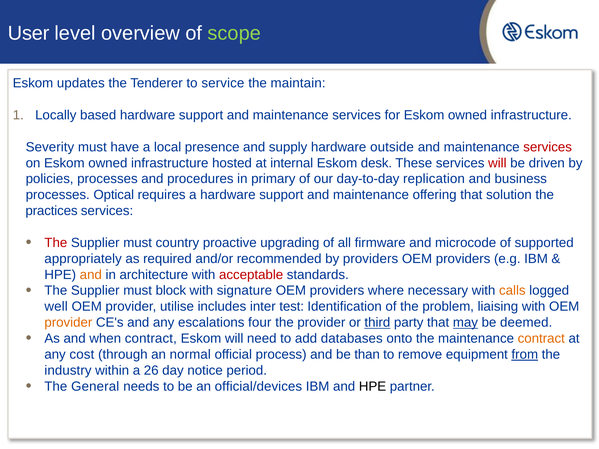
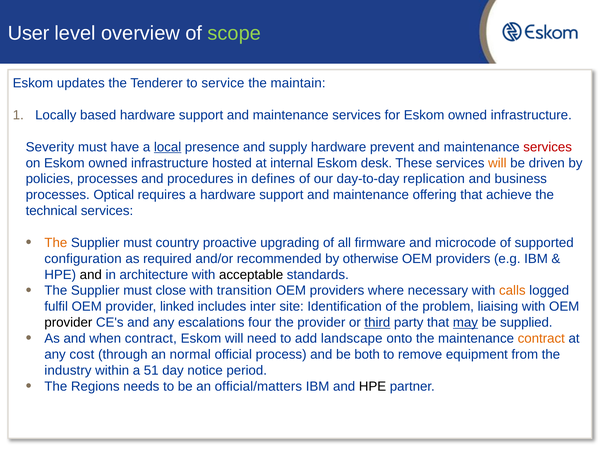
local underline: none -> present
outside: outside -> prevent
will at (497, 163) colour: red -> orange
primary: primary -> defines
solution: solution -> achieve
practices: practices -> technical
The at (56, 243) colour: red -> orange
appropriately: appropriately -> configuration
by providers: providers -> otherwise
and at (91, 275) colour: orange -> black
acceptable colour: red -> black
block: block -> close
signature: signature -> transition
well: well -> fulfil
utilise: utilise -> linked
test: test -> site
provider at (68, 323) colour: orange -> black
deemed: deemed -> supplied
databases: databases -> landscape
than: than -> both
from underline: present -> none
26: 26 -> 51
General: General -> Regions
official/devices: official/devices -> official/matters
